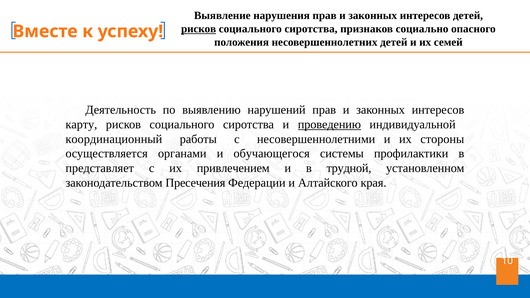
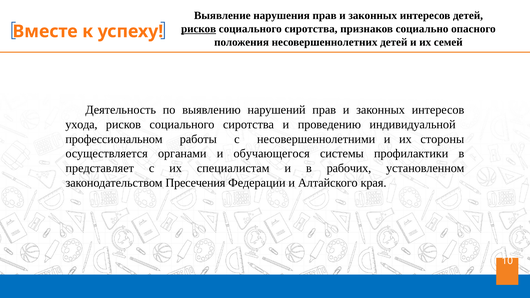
карту: карту -> ухода
проведению underline: present -> none
координационный: координационный -> профессиональном
привлечением: привлечением -> специалистам
трудной: трудной -> рабочих
